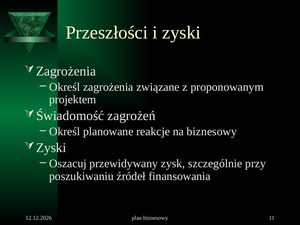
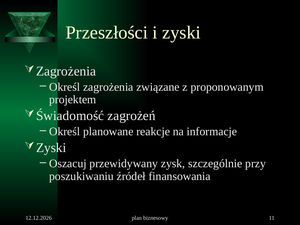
na biznesowy: biznesowy -> informacje
